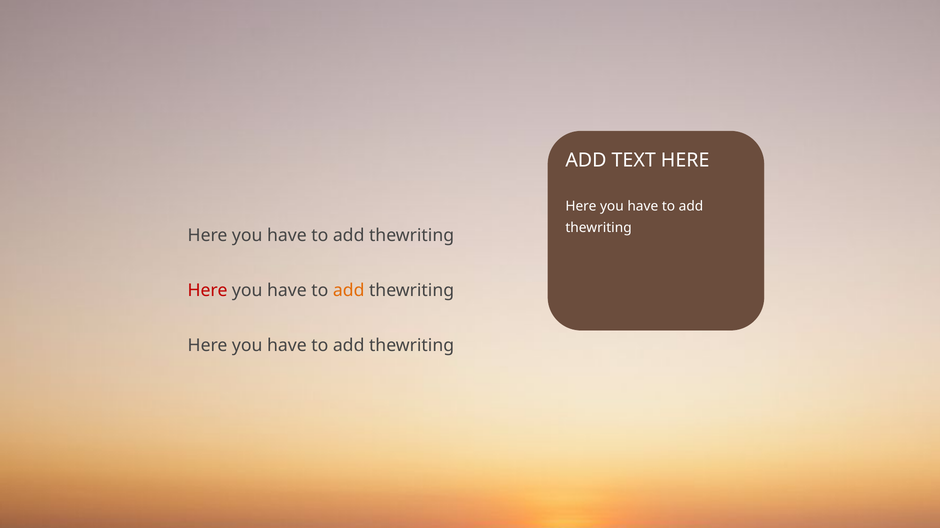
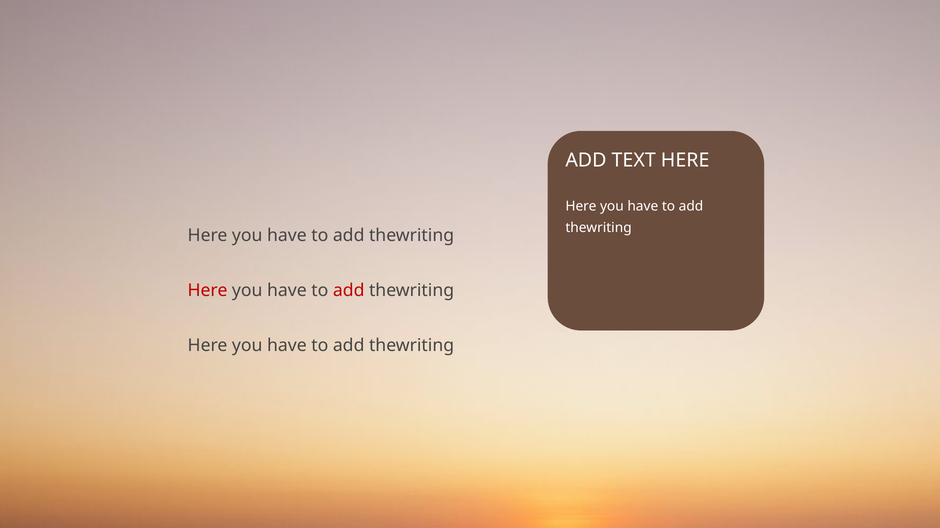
add at (349, 291) colour: orange -> red
